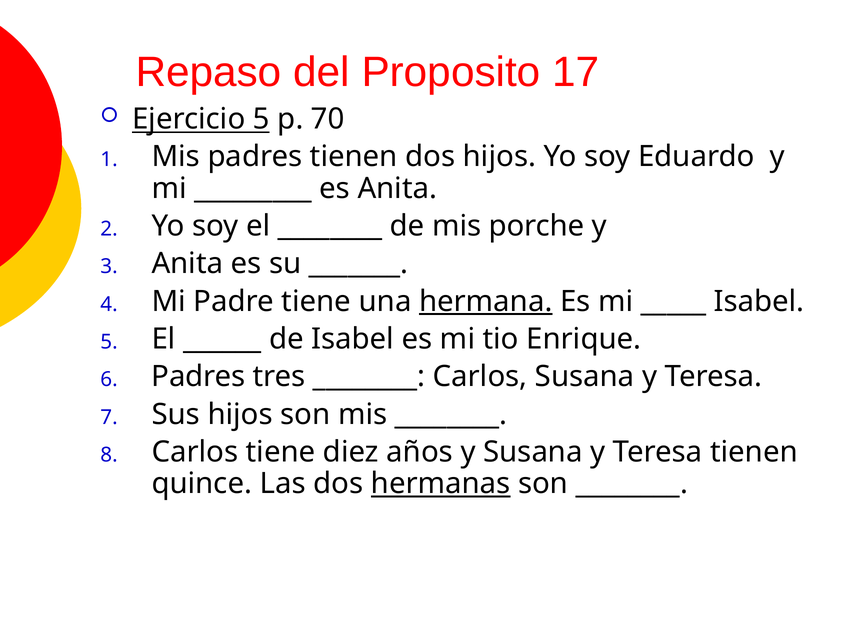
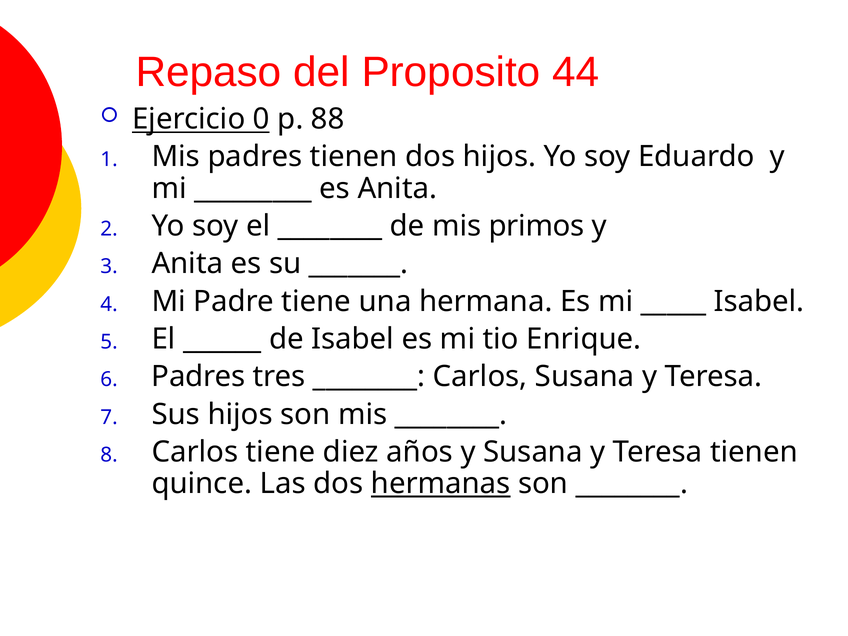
17: 17 -> 44
Ejercicio 5: 5 -> 0
70: 70 -> 88
porche: porche -> primos
hermana underline: present -> none
